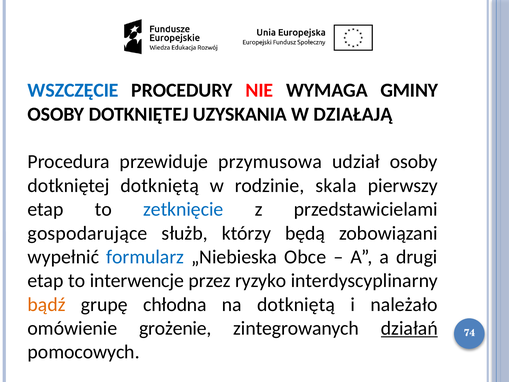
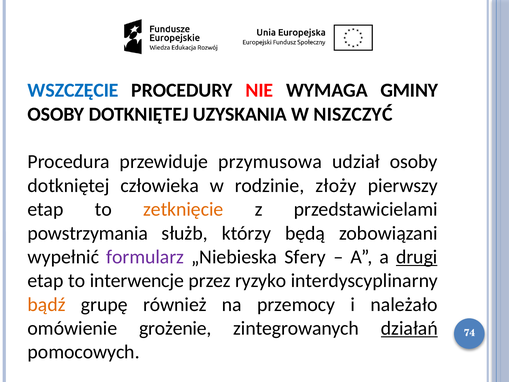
DZIAŁAJĄ: DZIAŁAJĄ -> NISZCZYĆ
dotkniętej dotkniętą: dotkniętą -> człowieka
skala: skala -> złoży
zetknięcie colour: blue -> orange
gospodarujące: gospodarujące -> powstrzymania
formularz colour: blue -> purple
Obce: Obce -> Sfery
drugi underline: none -> present
chłodna: chłodna -> również
na dotkniętą: dotkniętą -> przemocy
